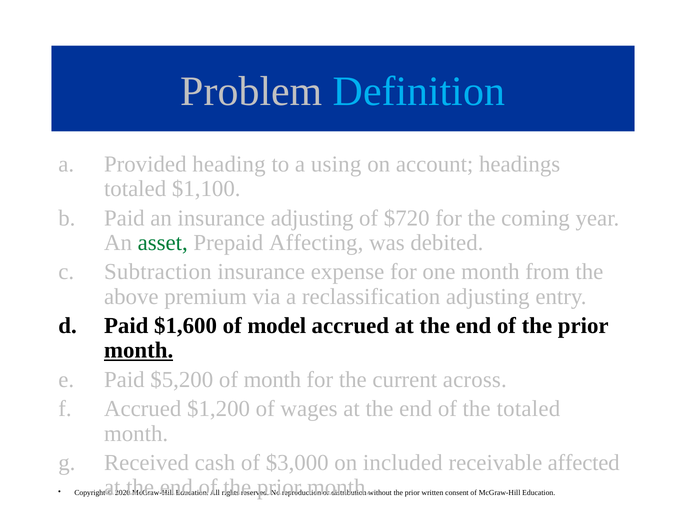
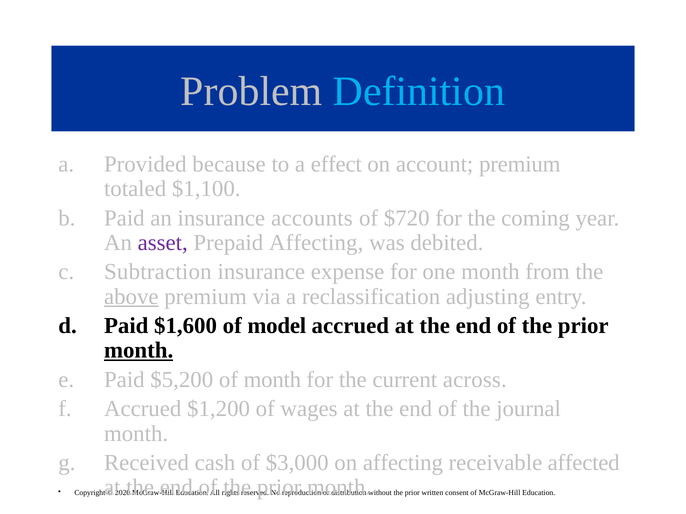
heading: heading -> because
using: using -> effect
account headings: headings -> premium
insurance adjusting: adjusting -> accounts
asset colour: green -> purple
above underline: none -> present
the totaled: totaled -> journal
on included: included -> affecting
